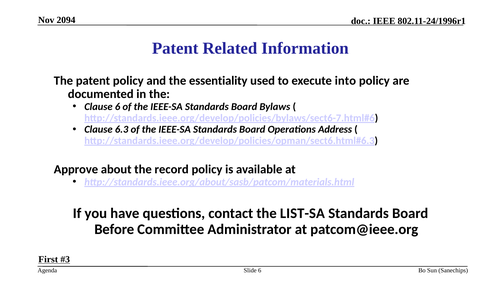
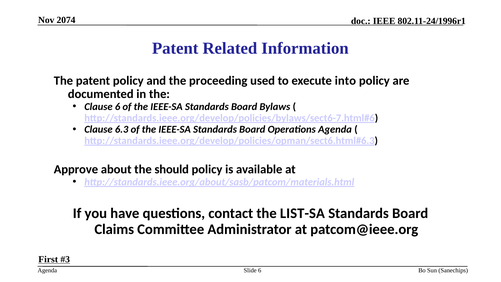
2094: 2094 -> 2074
essentiality: essentiality -> proceeding
Operations Address: Address -> Agenda
record: record -> should
Before: Before -> Claims
